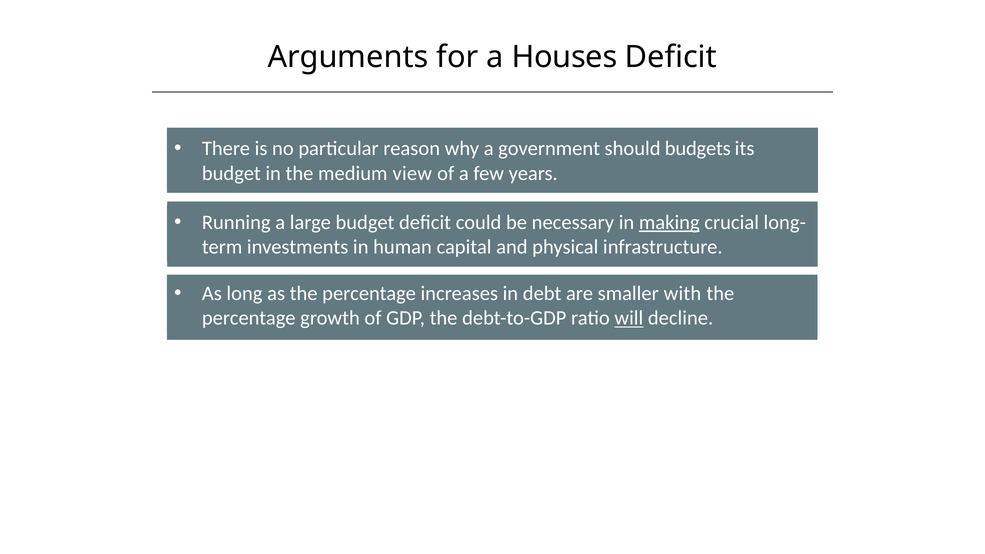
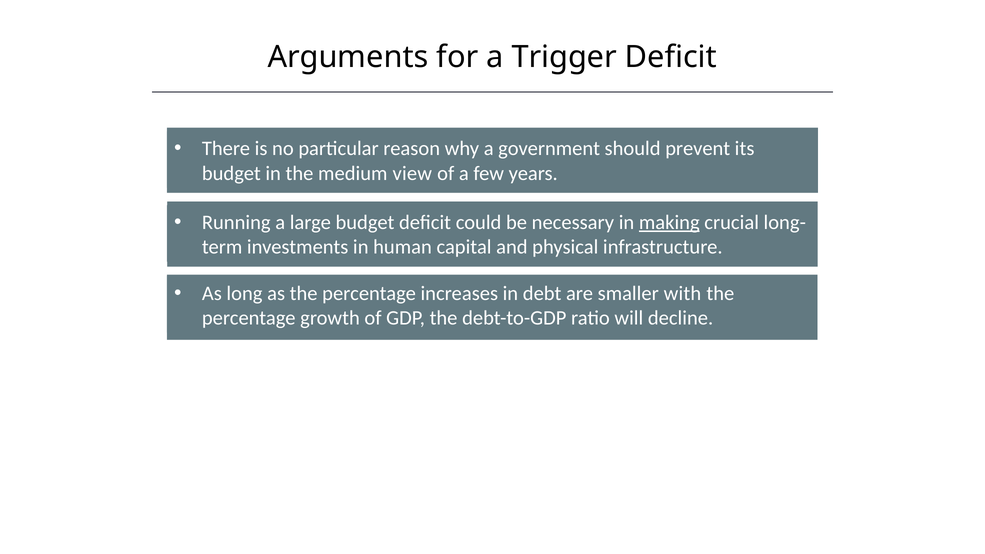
Houses: Houses -> Trigger
budgets: budgets -> prevent
will underline: present -> none
